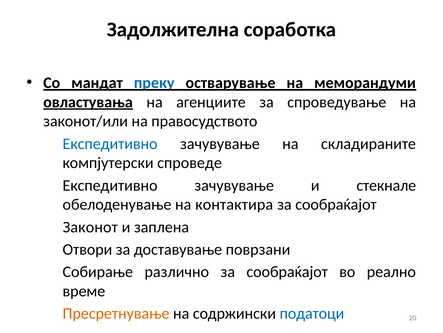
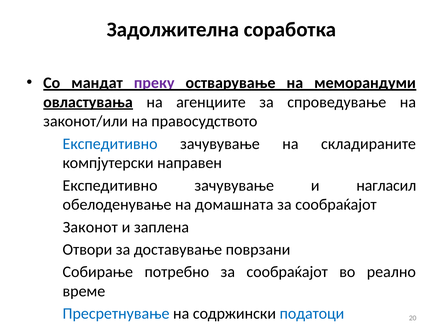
преку colour: blue -> purple
спроведе: спроведе -> направен
стекнале: стекнале -> нагласил
контактира: контактира -> домашната
различно: различно -> потребно
Пресретнување colour: orange -> blue
